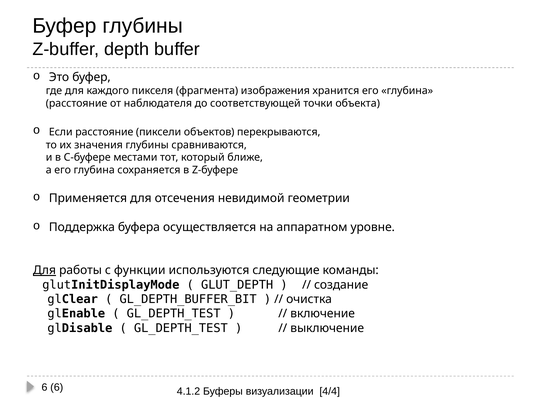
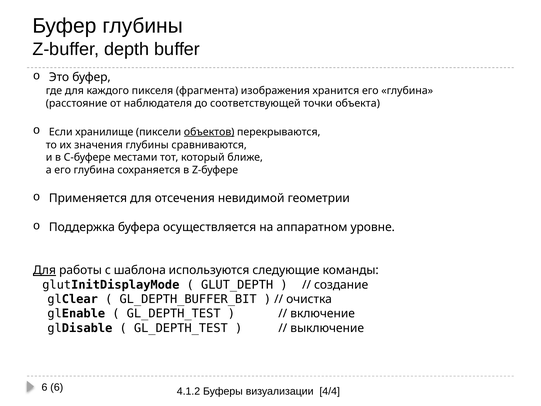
Если расстояние: расстояние -> хранилище
объектов underline: none -> present
функции: функции -> шаблона
